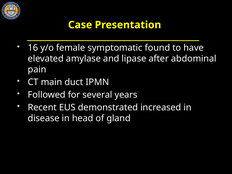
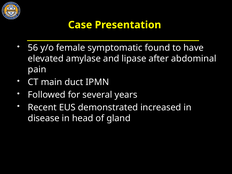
16: 16 -> 56
